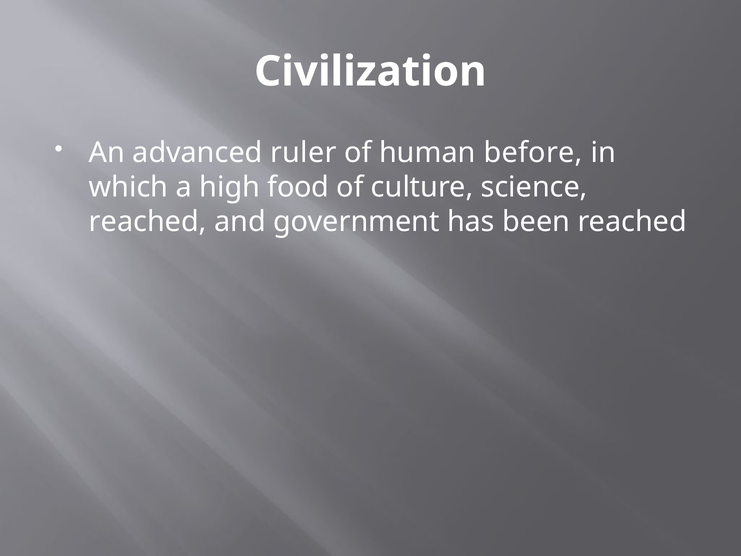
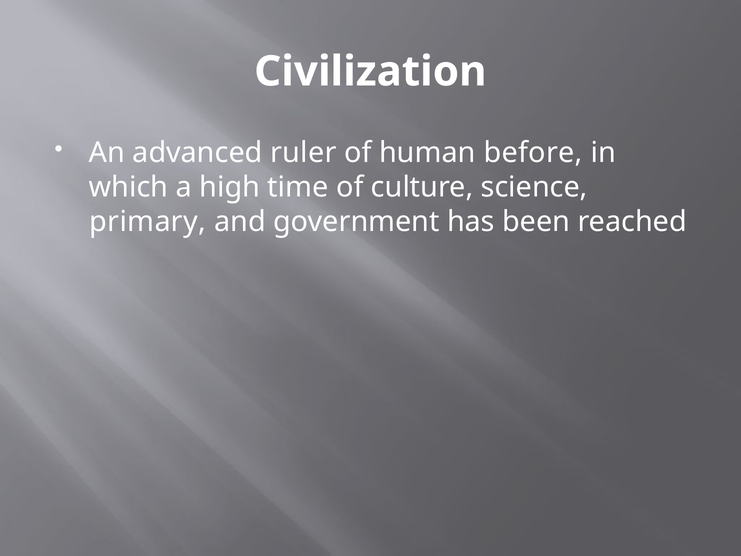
food: food -> time
reached at (148, 222): reached -> primary
